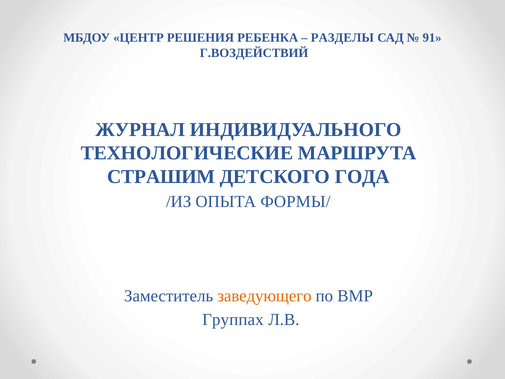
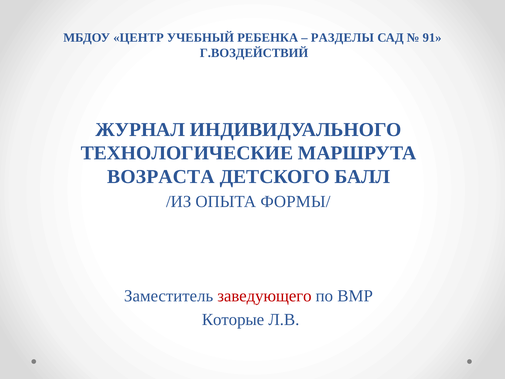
РЕШЕНИЯ: РЕШЕНИЯ -> УЧЕБНЫЙ
СТРАШИМ: СТРАШИМ -> ВОЗРАСТА
ГОДА: ГОДА -> БАЛЛ
заведующего colour: orange -> red
Группах: Группах -> Которые
